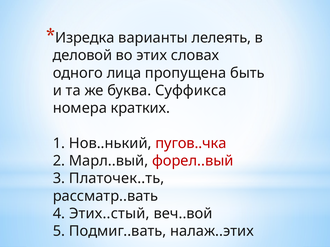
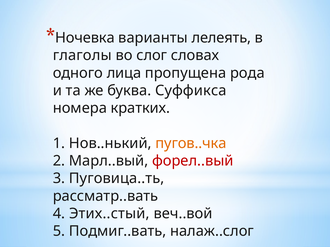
Изредка: Изредка -> Ночевка
деловой: деловой -> глаголы
этих: этих -> слог
быть: быть -> рода
пугов..чка colour: red -> orange
Платочек..ть: Платочек..ть -> Пуговица..ть
налаж..этих: налаж..этих -> налаж..слог
